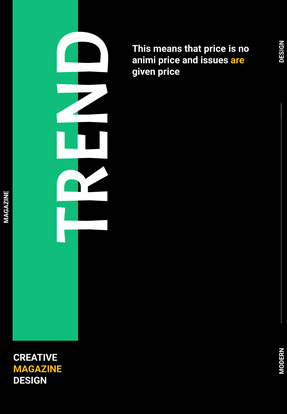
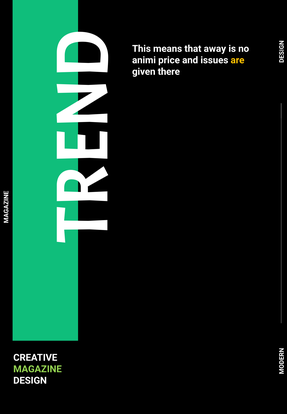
that price: price -> away
given price: price -> there
MAGAZINE colour: yellow -> light green
